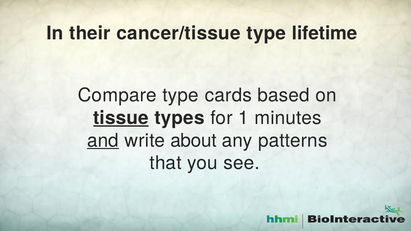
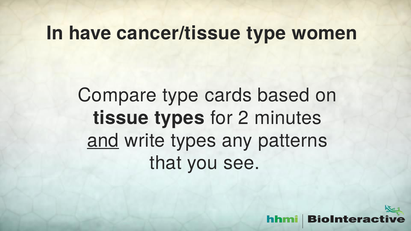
their: their -> have
lifetime: lifetime -> women
tissue underline: present -> none
1: 1 -> 2
write about: about -> types
